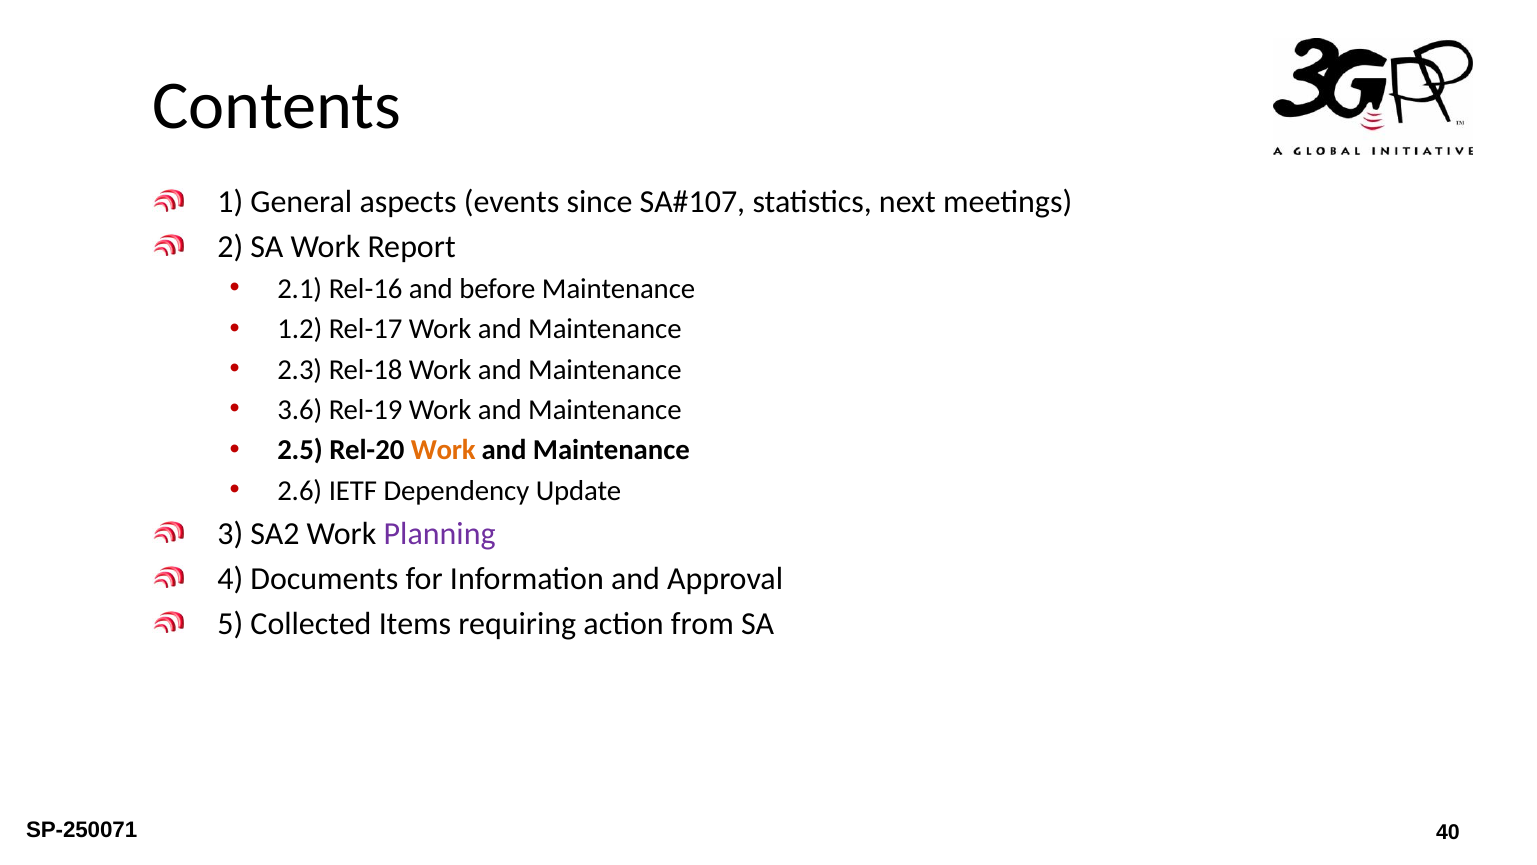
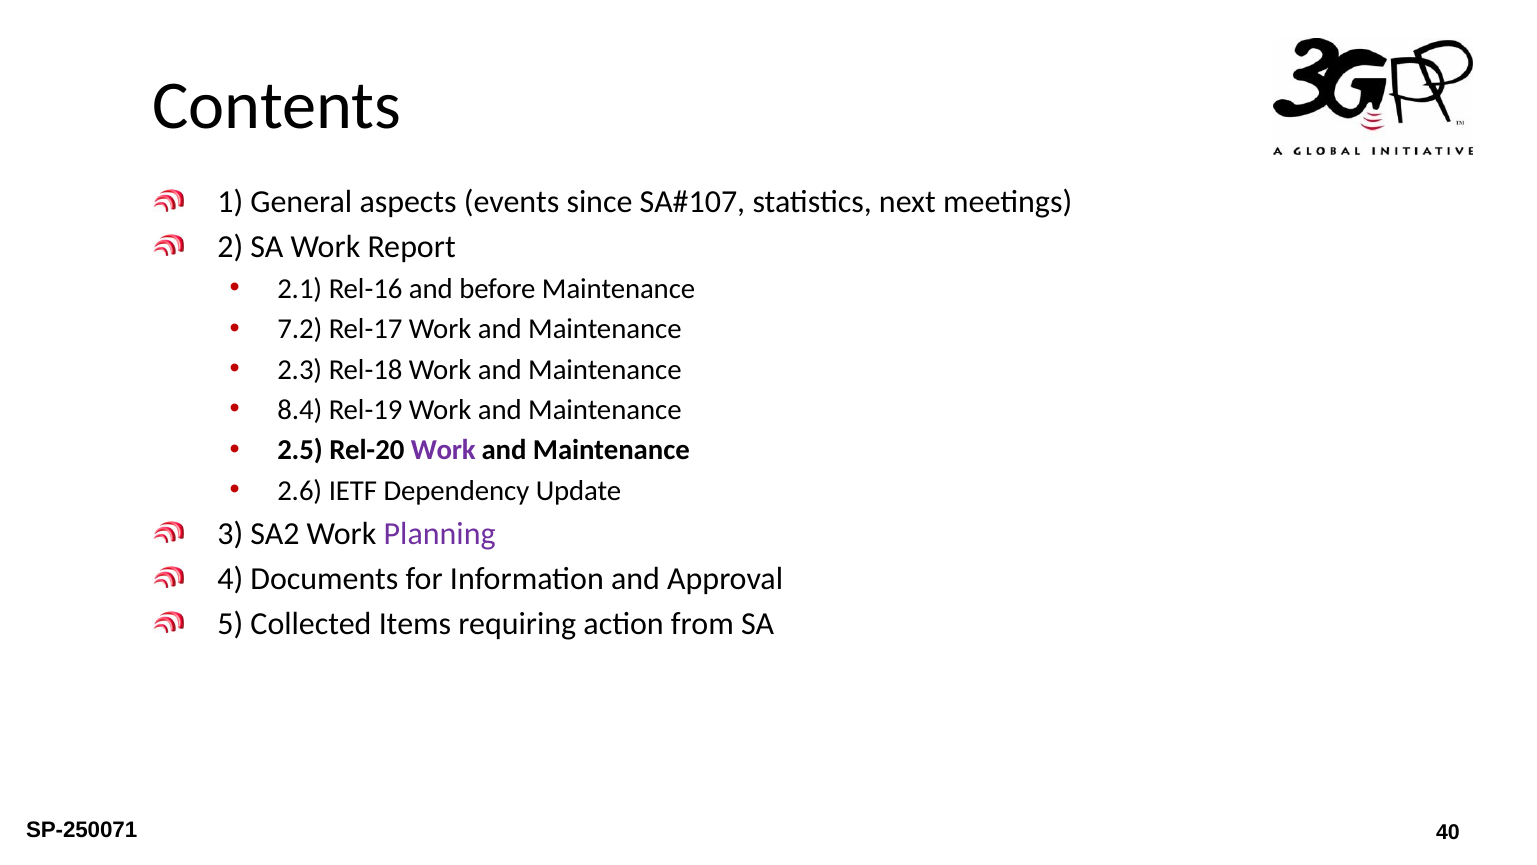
1.2: 1.2 -> 7.2
3.6: 3.6 -> 8.4
Work at (443, 450) colour: orange -> purple
